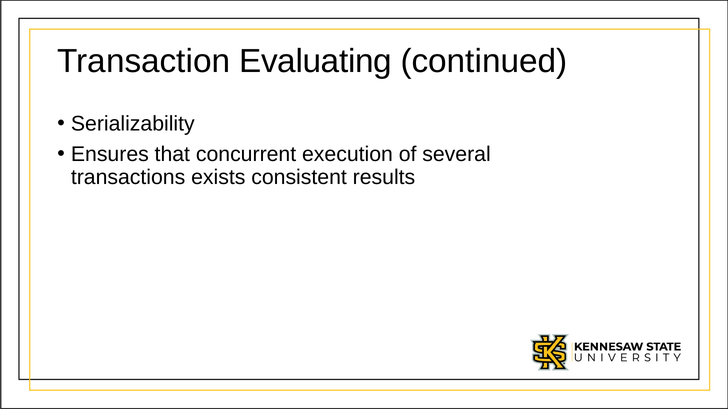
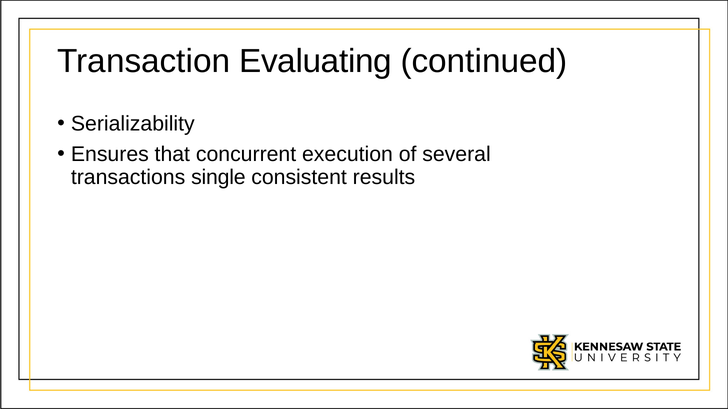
exists: exists -> single
